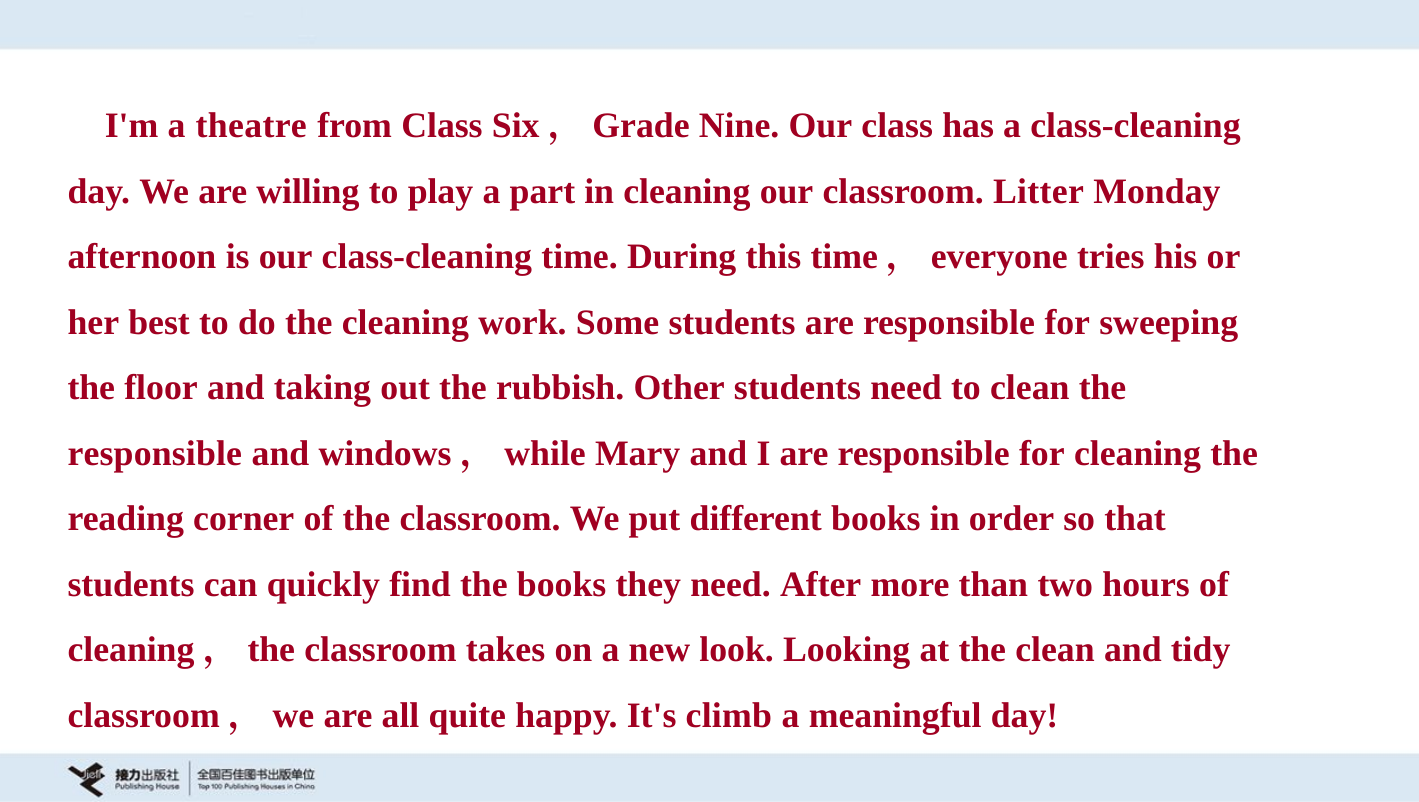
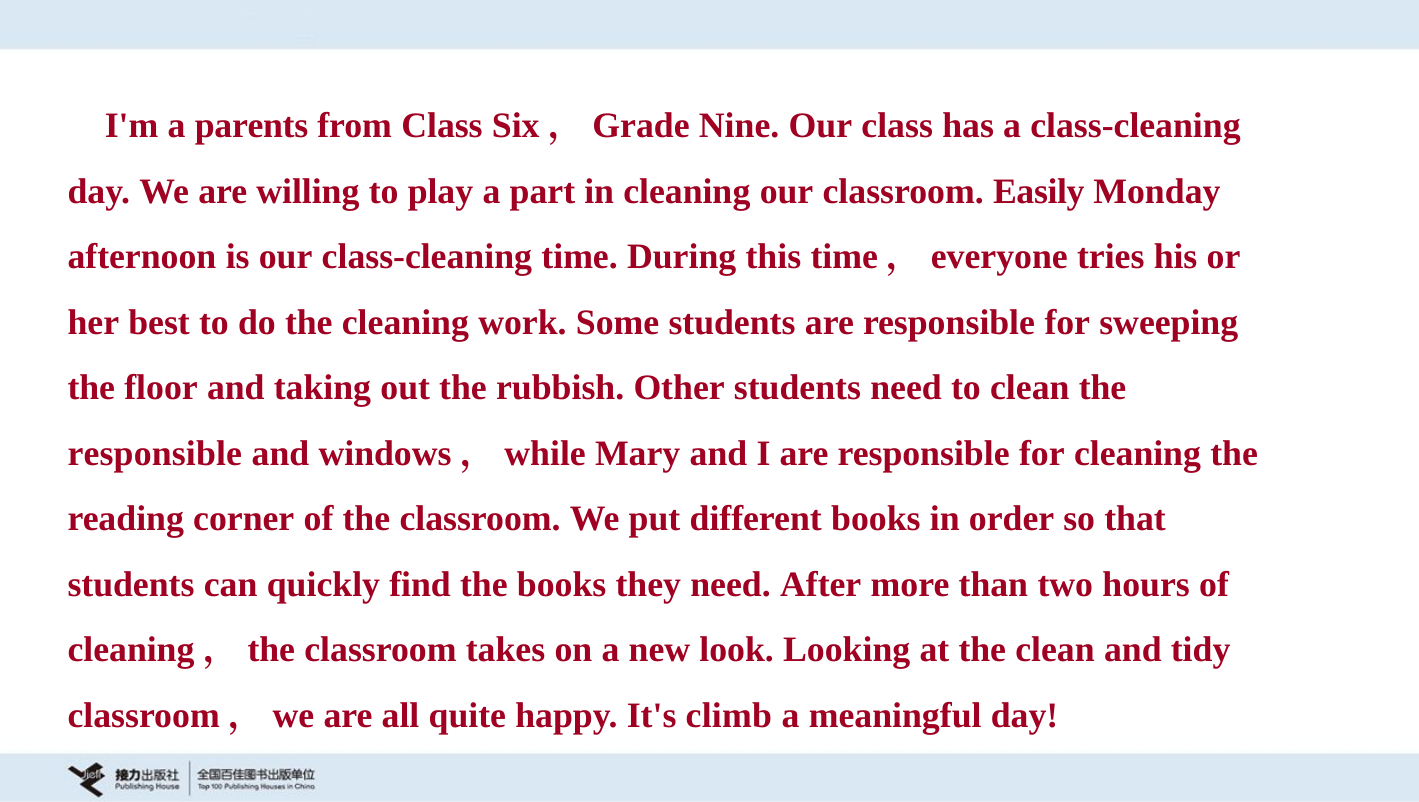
theatre: theatre -> parents
Litter: Litter -> Easily
